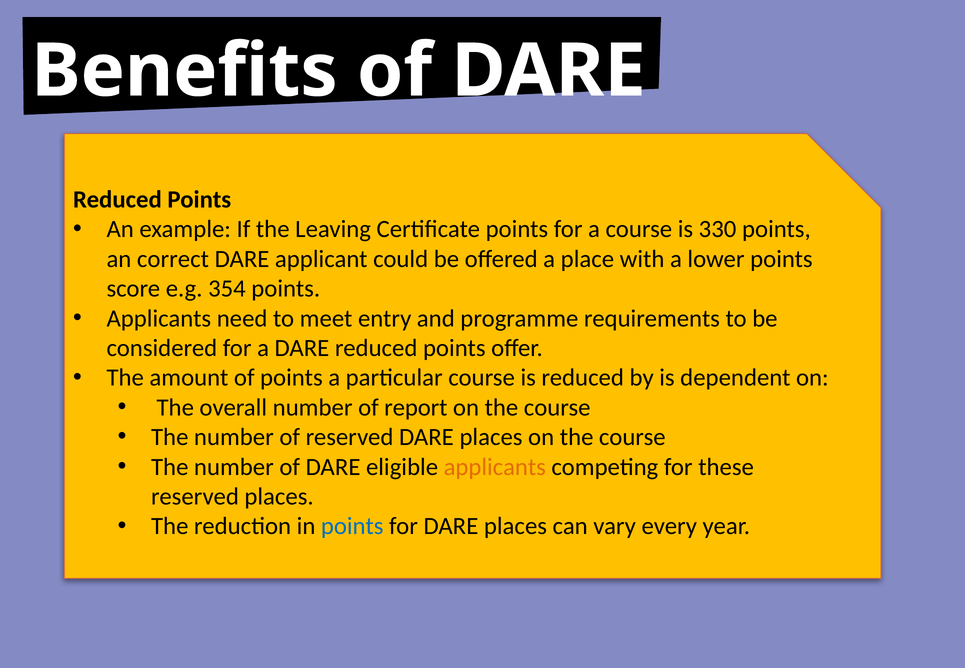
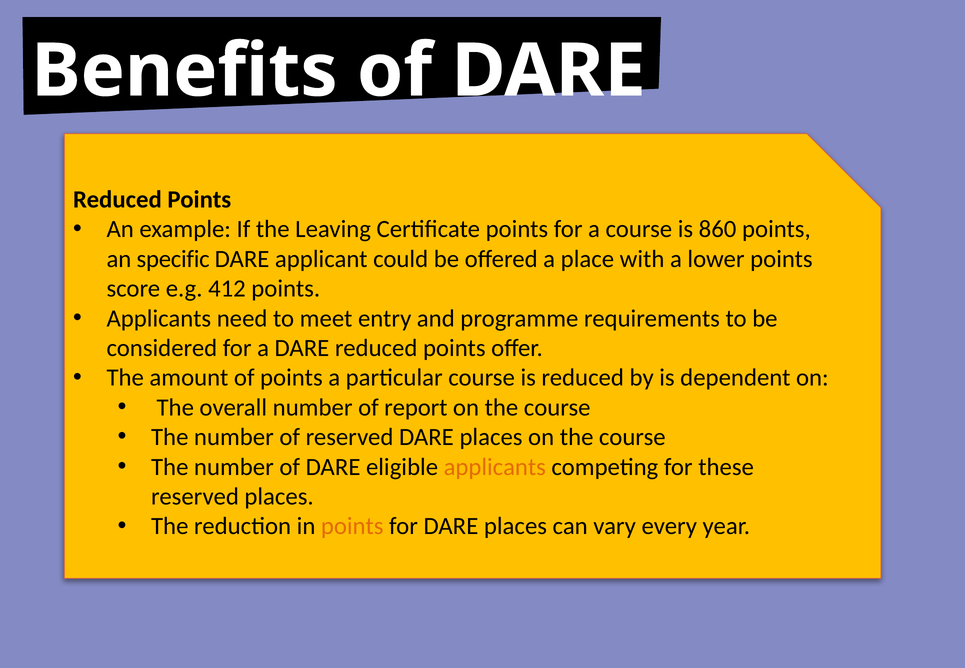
330: 330 -> 860
correct: correct -> specific
354: 354 -> 412
points at (352, 526) colour: blue -> orange
